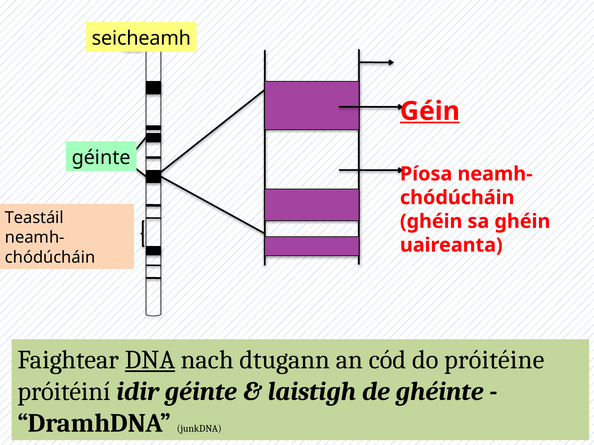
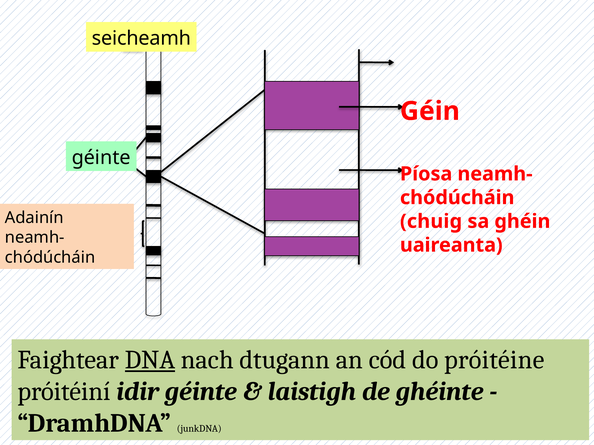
Géin underline: present -> none
Teastáil: Teastáil -> Adainín
ghéin at (431, 222): ghéin -> chuig
